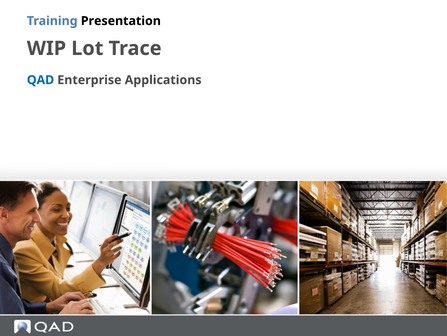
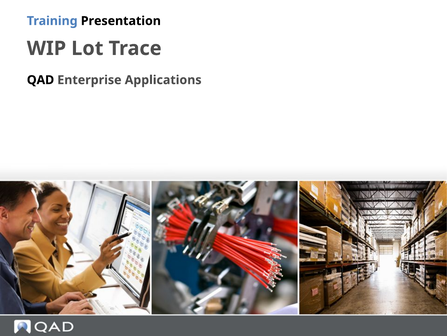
QAD colour: blue -> black
